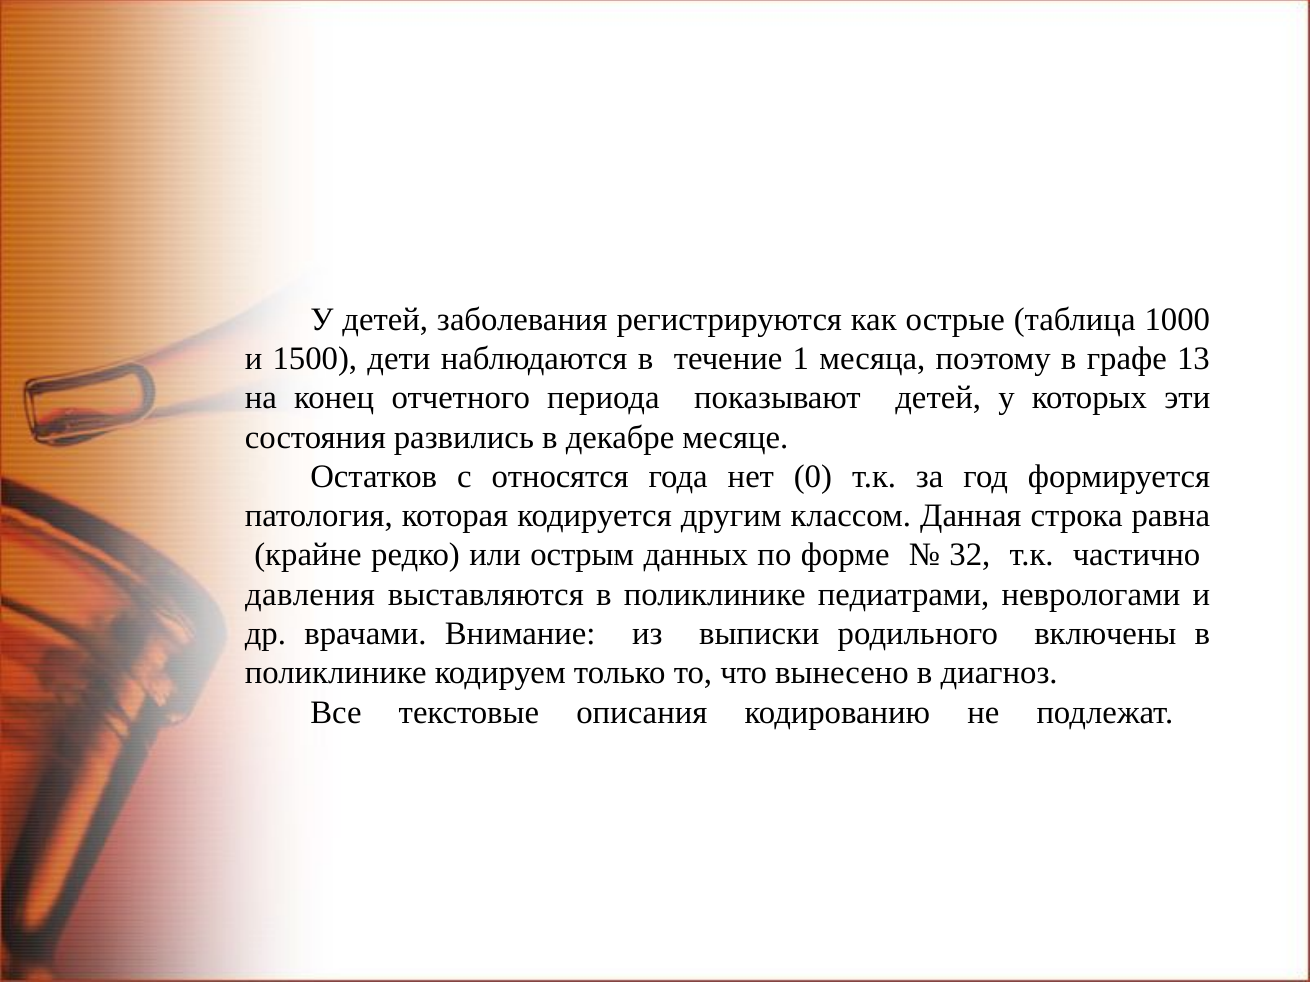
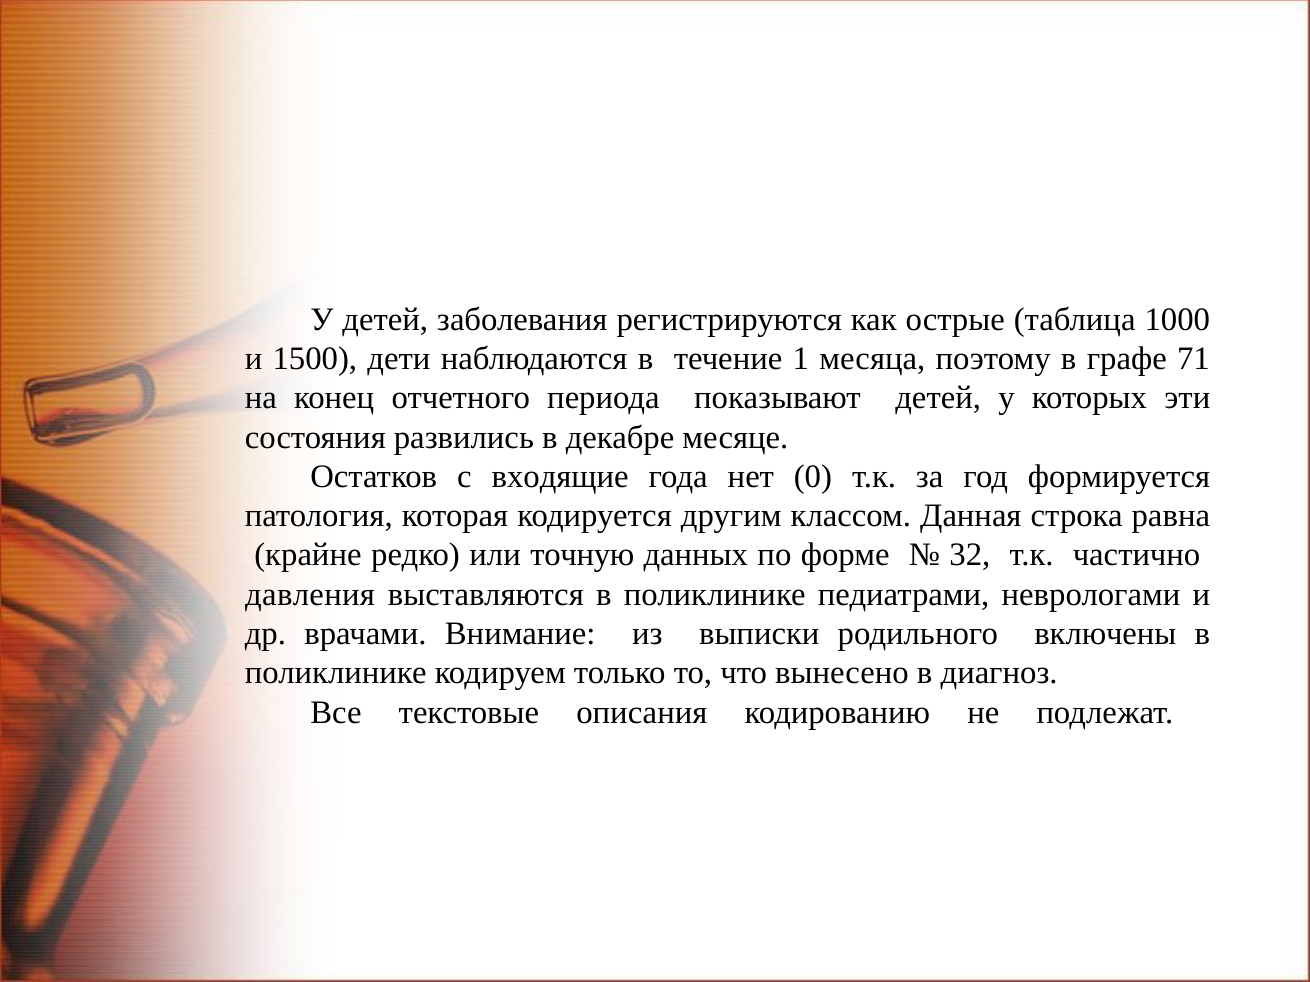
13: 13 -> 71
относятся: относятся -> входящие
острым: острым -> точную
